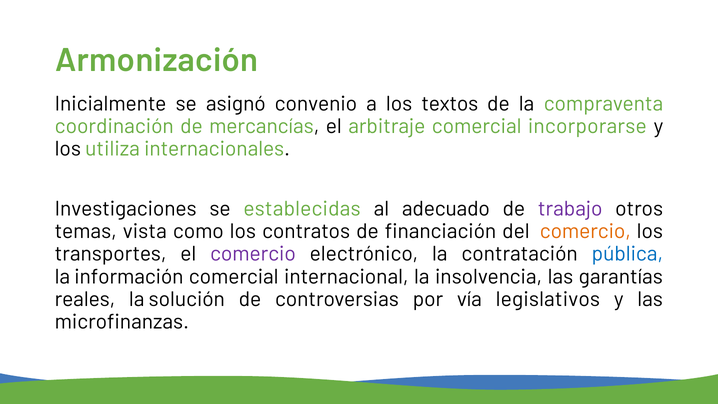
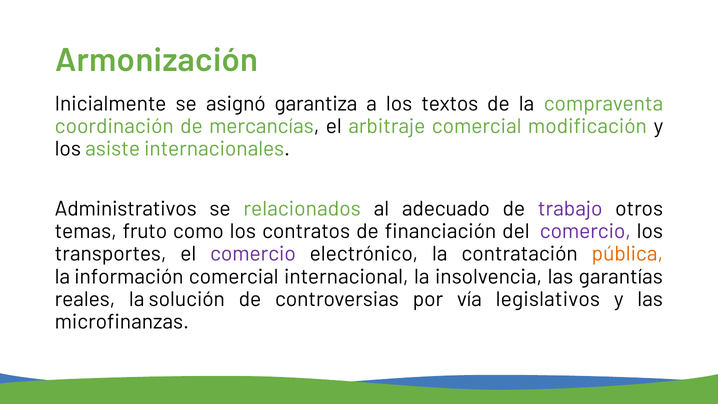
convenio: convenio -> garantiza
incorporarse: incorporarse -> modificación
utiliza: utiliza -> asiste
Investigaciones: Investigaciones -> Administrativos
establecidas: establecidas -> relacionados
vista: vista -> fruto
comercio at (585, 231) colour: orange -> purple
pública colour: blue -> orange
